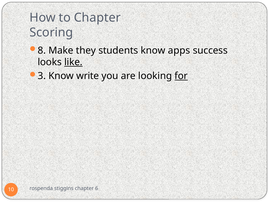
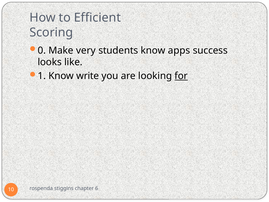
to Chapter: Chapter -> Efficient
8: 8 -> 0
they: they -> very
like underline: present -> none
3: 3 -> 1
